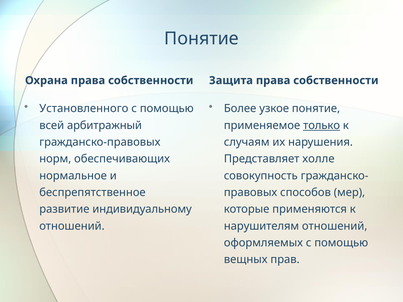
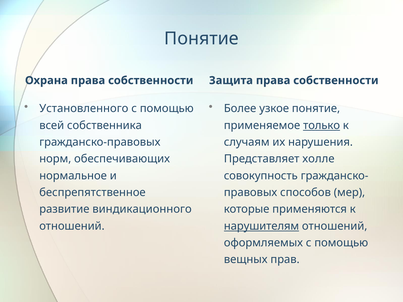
арбитражный: арбитражный -> собственника
индивидуальному: индивидуальному -> виндикационного
нарушителям underline: none -> present
